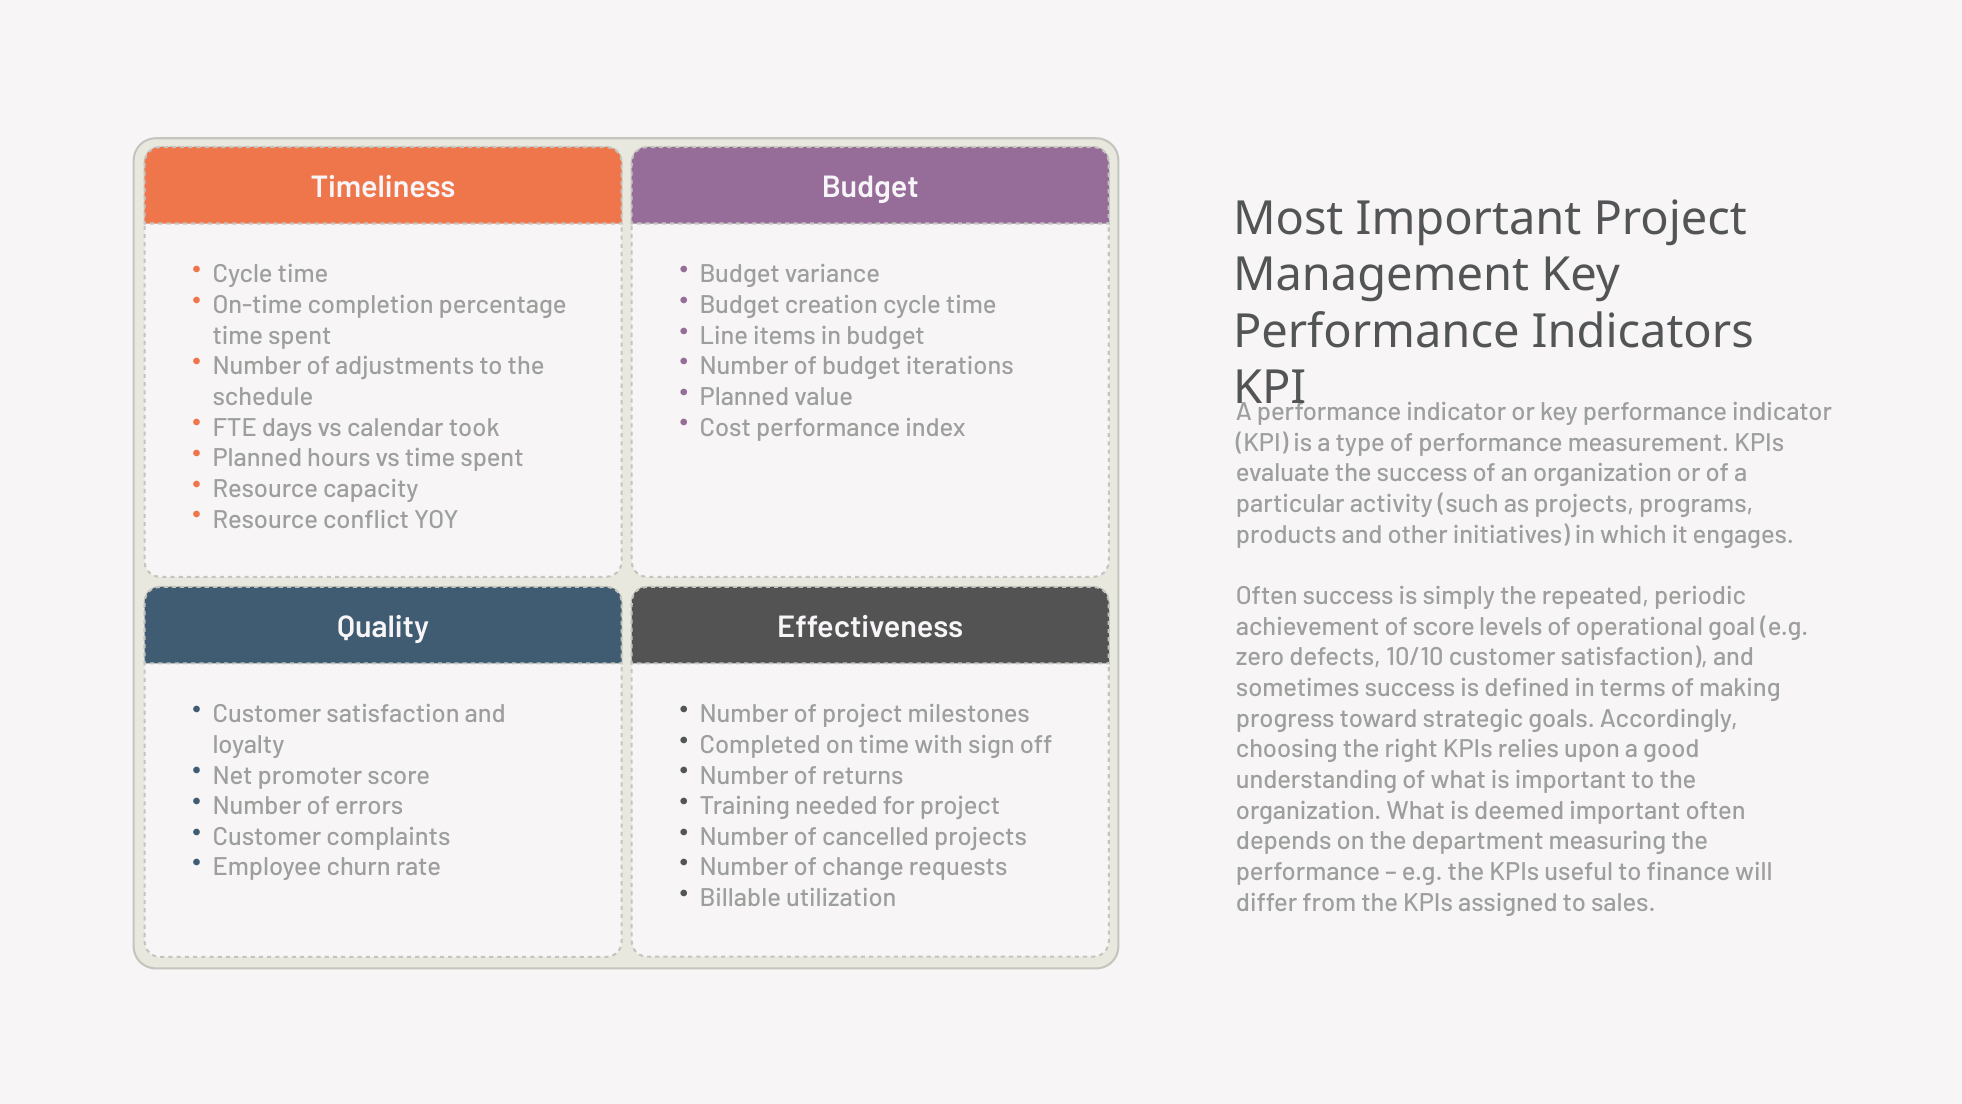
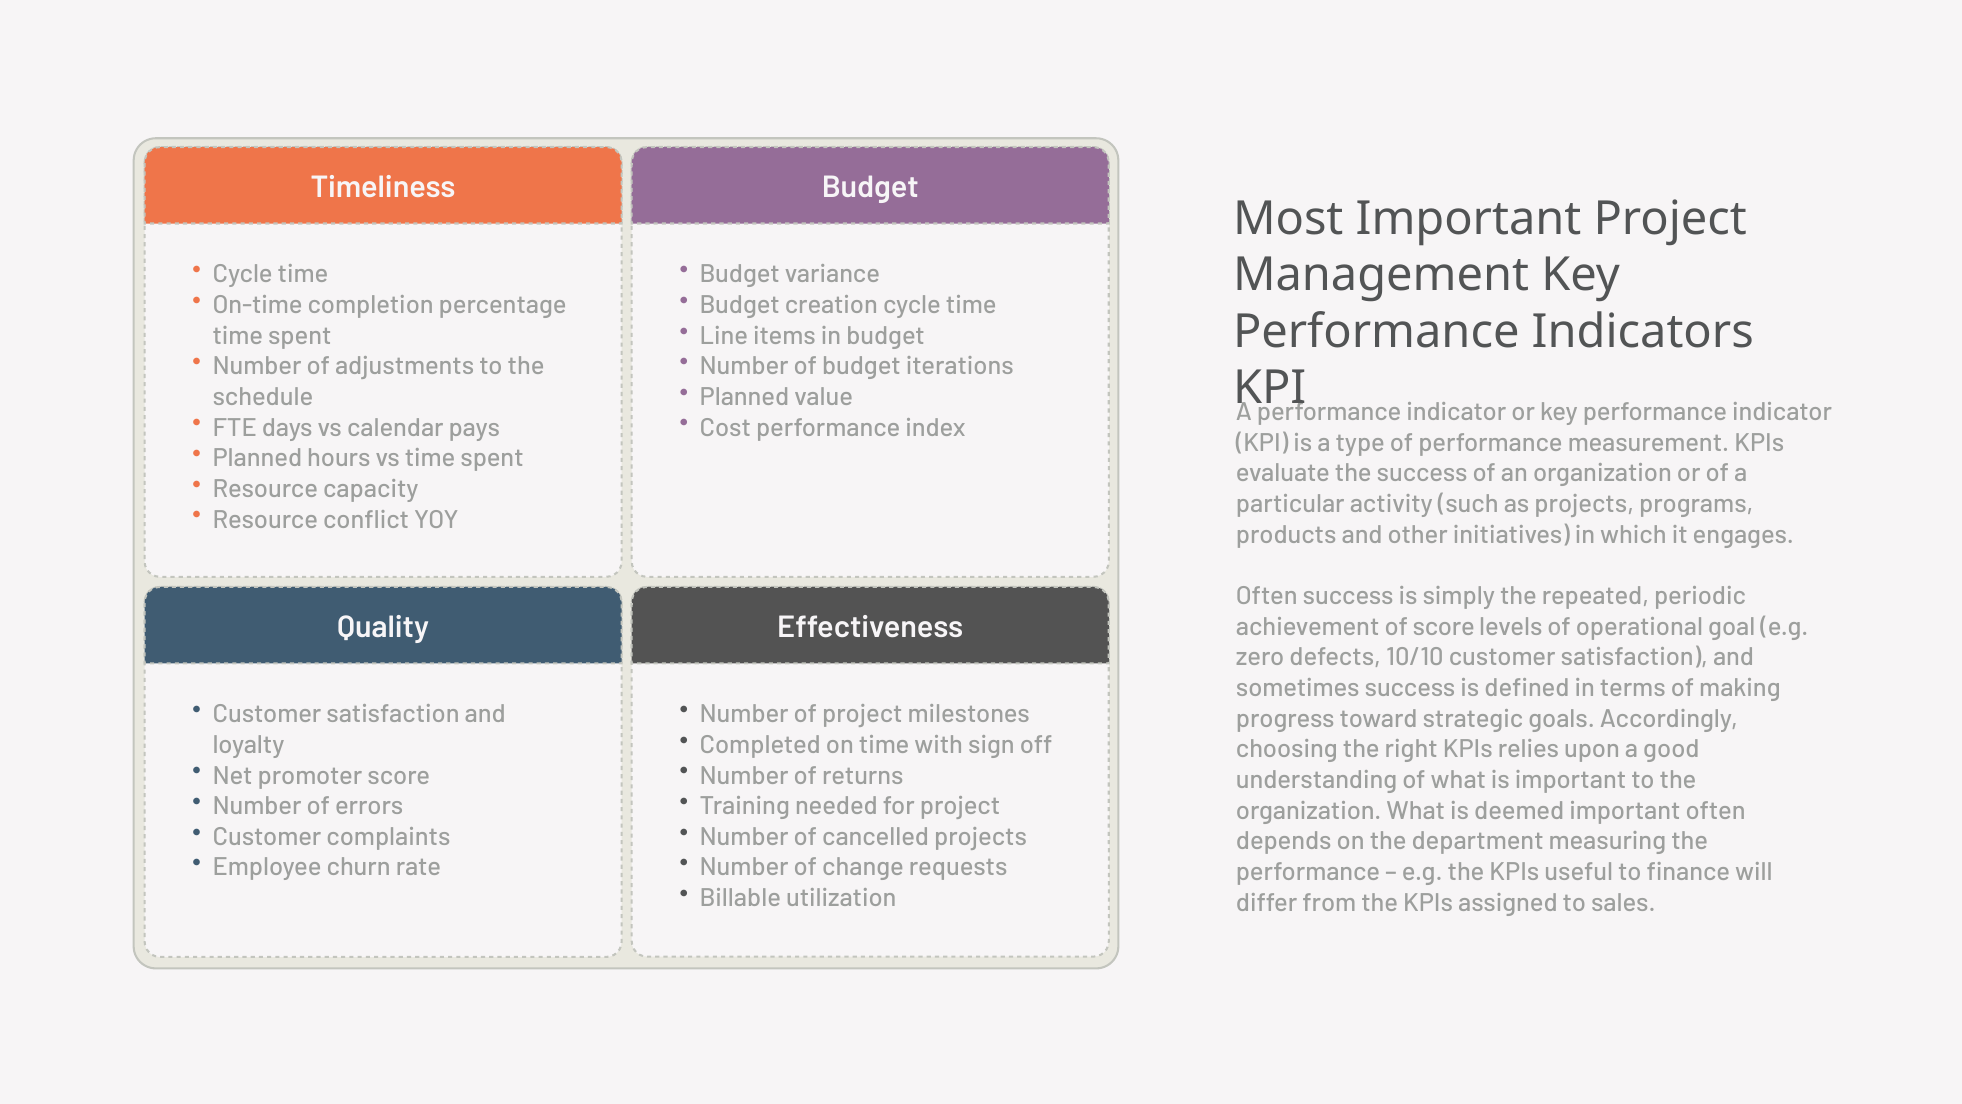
took: took -> pays
